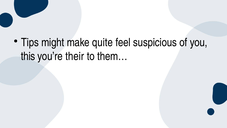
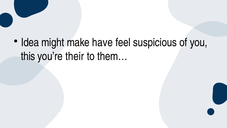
Tips: Tips -> Idea
quite: quite -> have
